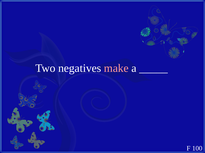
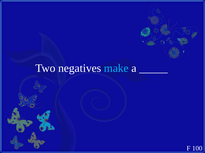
make colour: pink -> light blue
